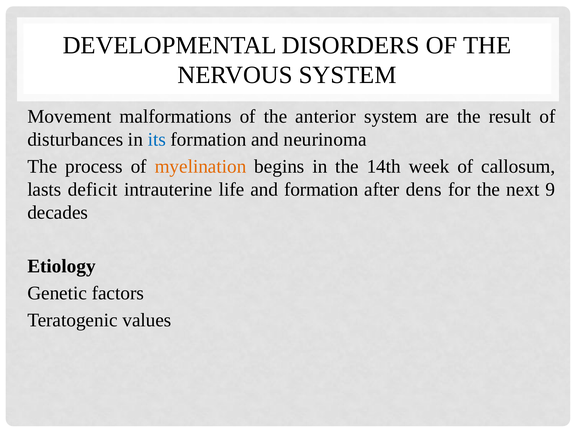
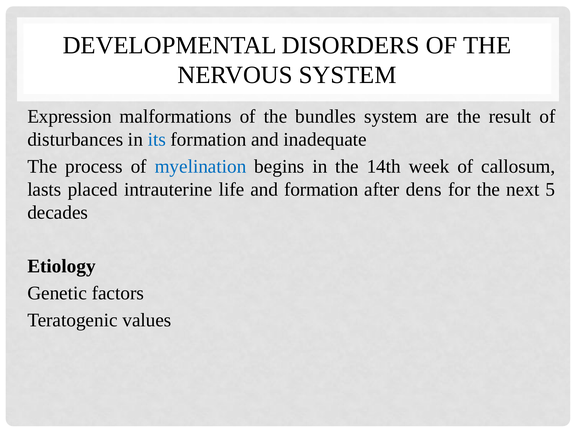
Movement: Movement -> Expression
anterior: anterior -> bundles
neurinoma: neurinoma -> inadequate
myelination colour: orange -> blue
deficit: deficit -> placed
9: 9 -> 5
